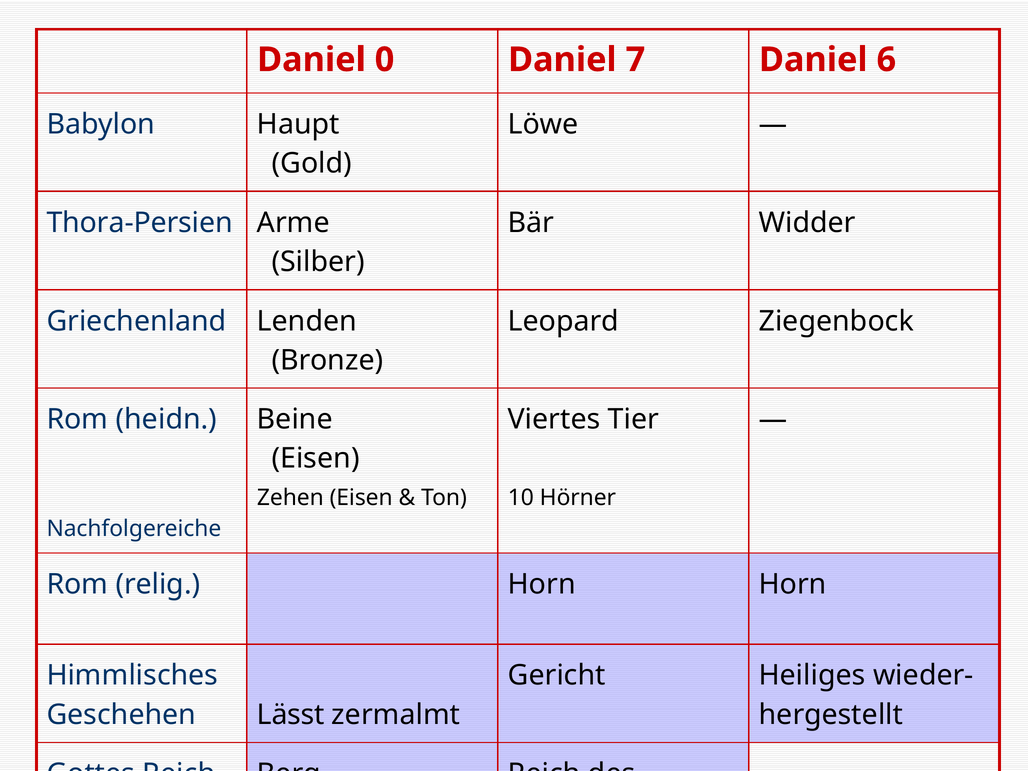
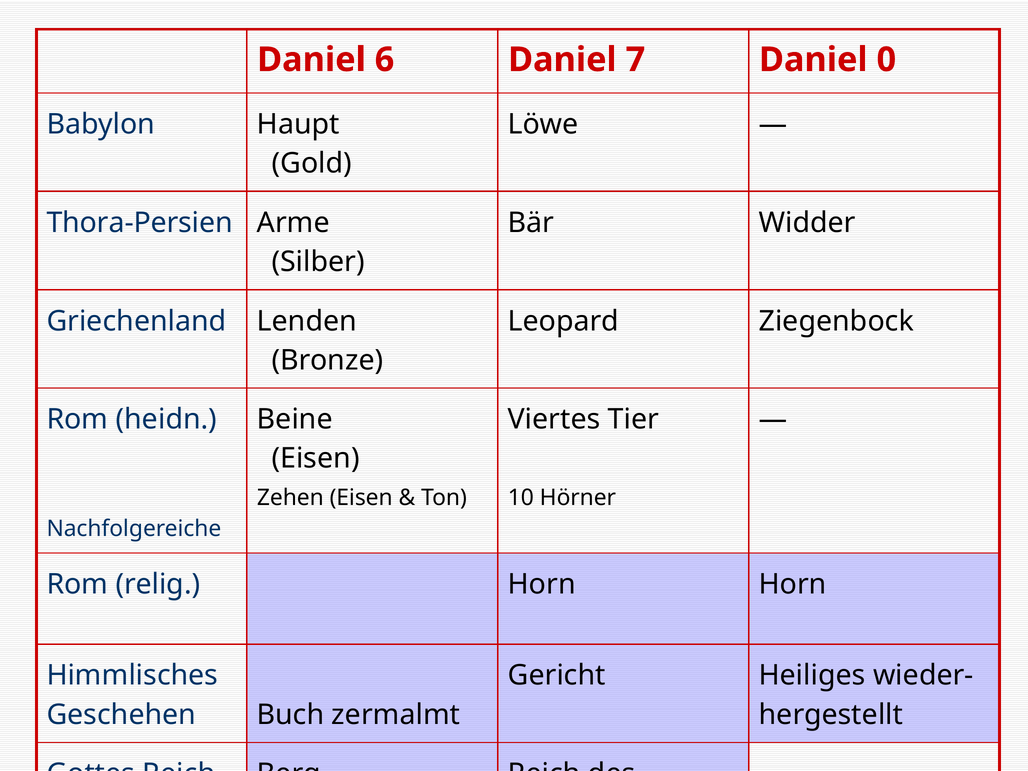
0: 0 -> 6
6: 6 -> 0
Lässt: Lässt -> Buch
